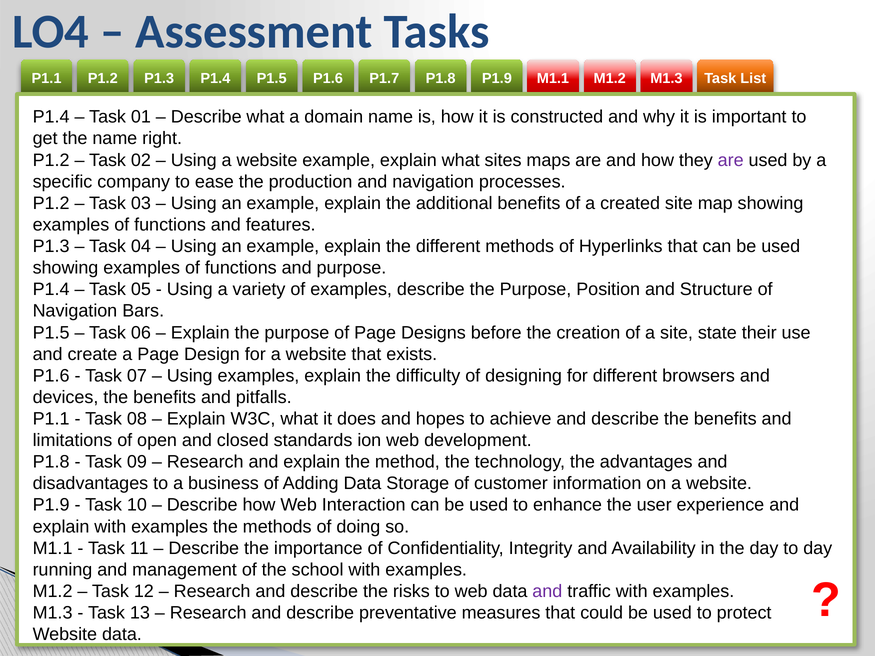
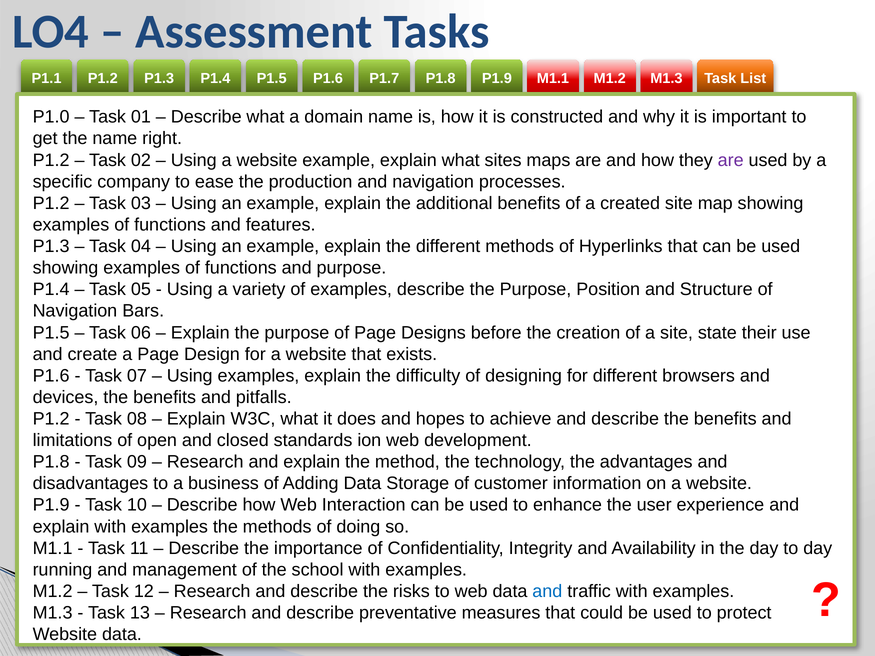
P1.4 at (51, 117): P1.4 -> P1.0
P1.1 at (51, 419): P1.1 -> P1.2
and at (547, 591) colour: purple -> blue
